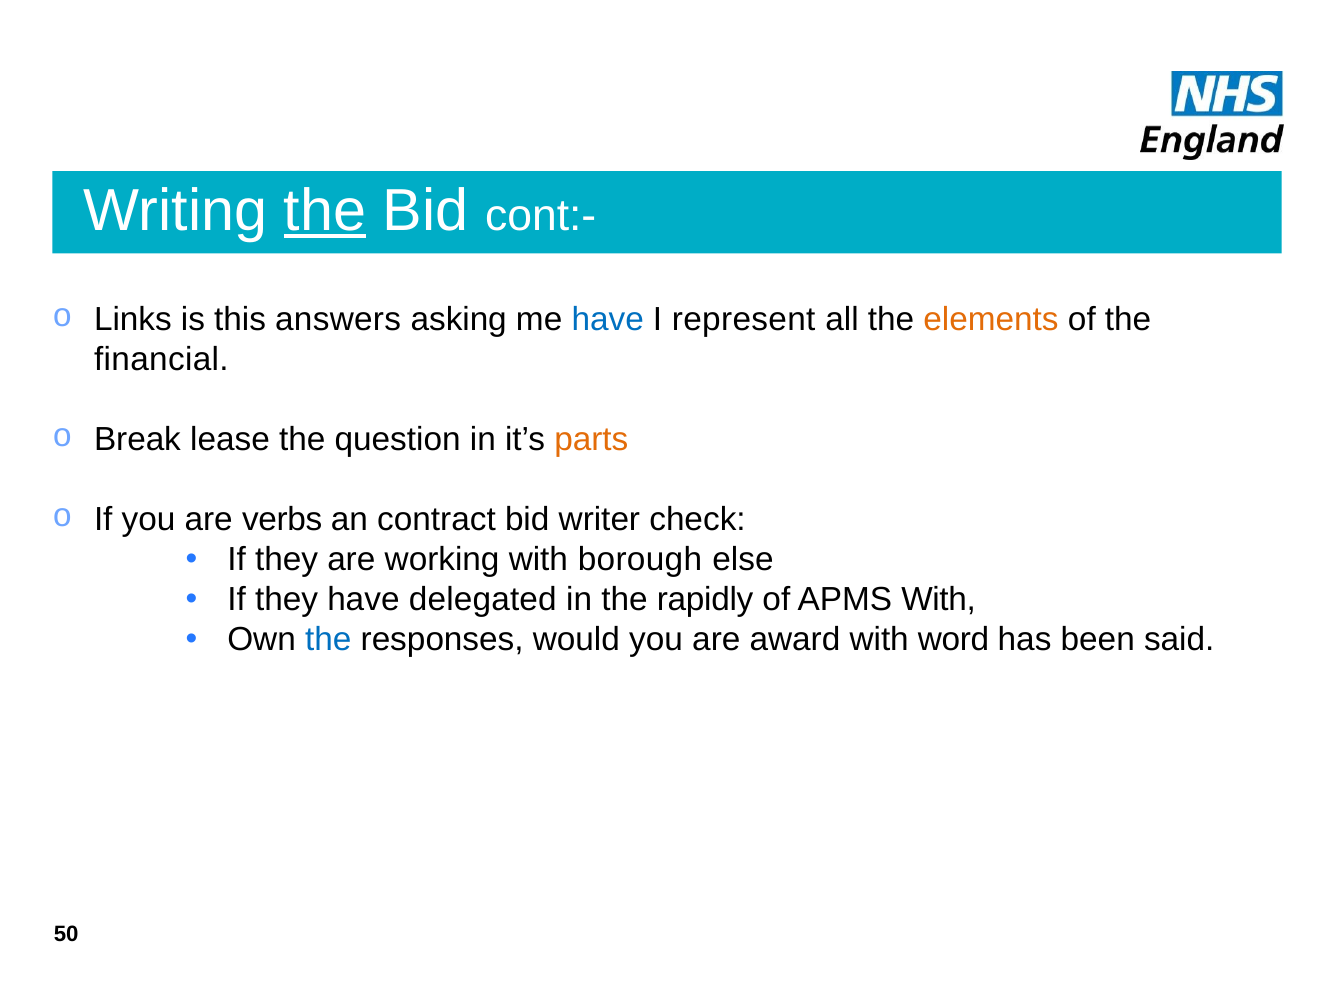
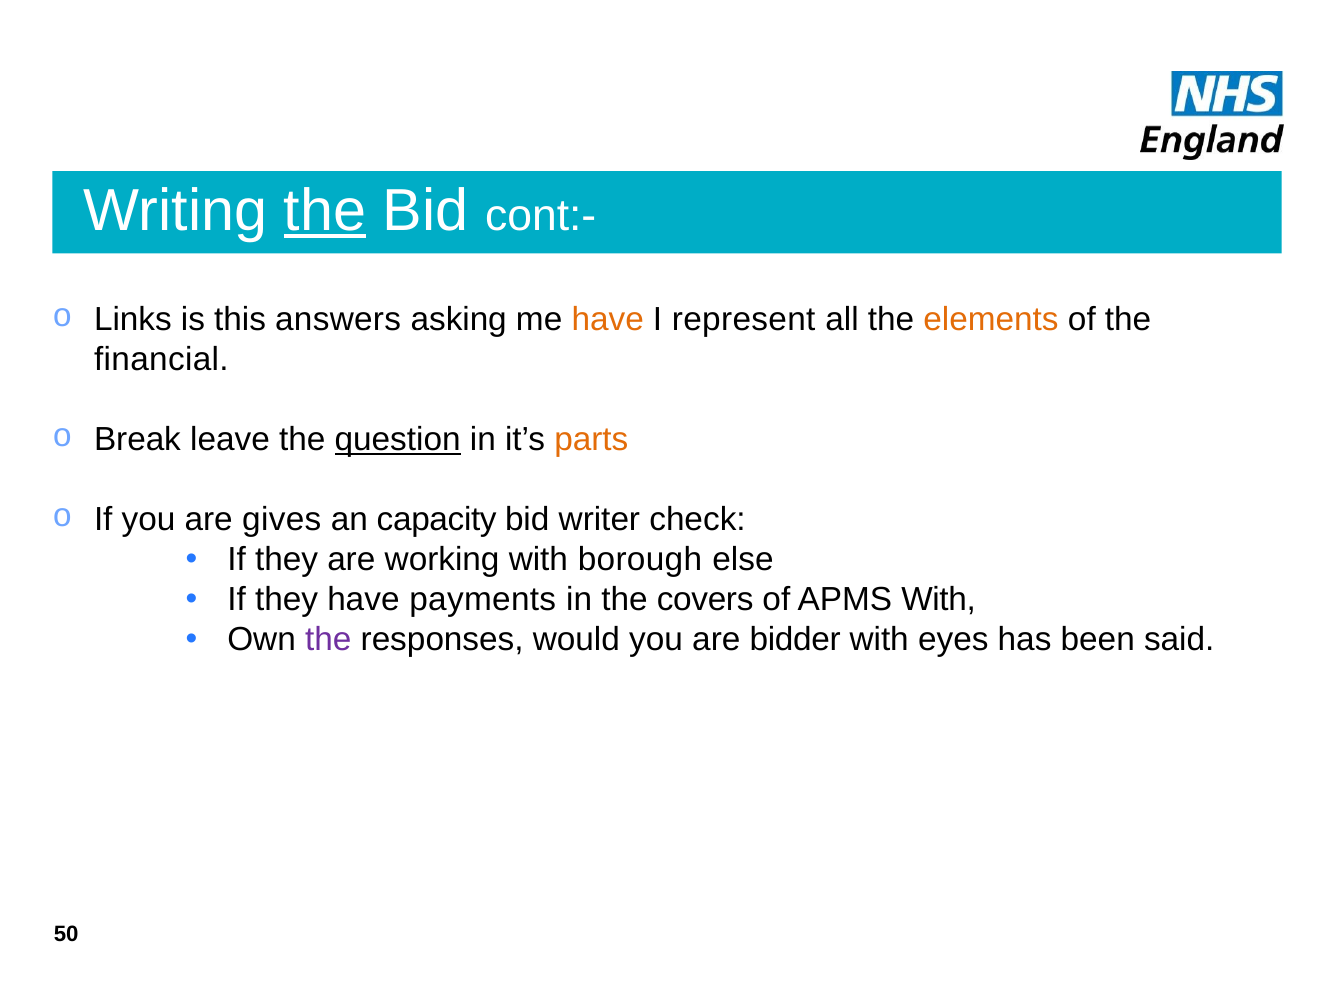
have at (608, 320) colour: blue -> orange
lease: lease -> leave
question underline: none -> present
verbs: verbs -> gives
contract: contract -> capacity
delegated: delegated -> payments
rapidly: rapidly -> covers
the at (328, 640) colour: blue -> purple
award: award -> bidder
word: word -> eyes
